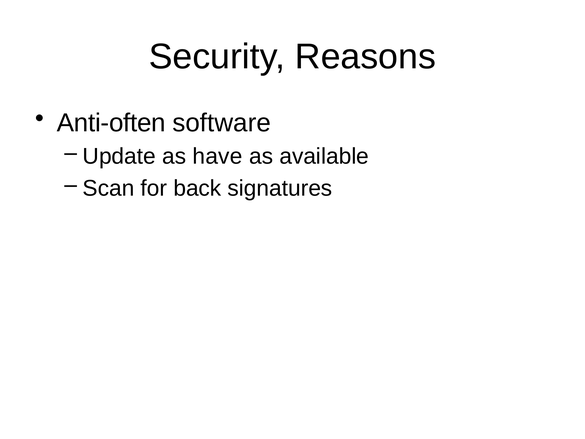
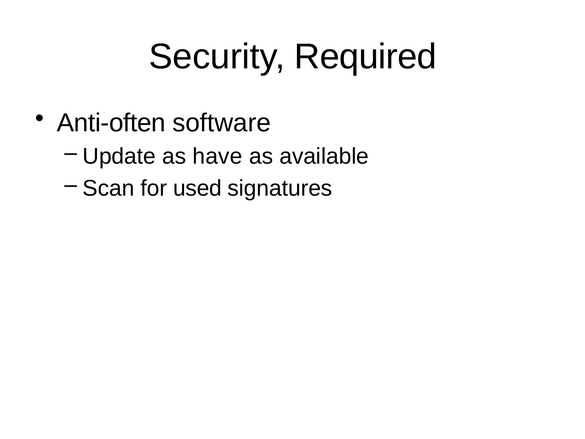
Reasons: Reasons -> Required
back: back -> used
